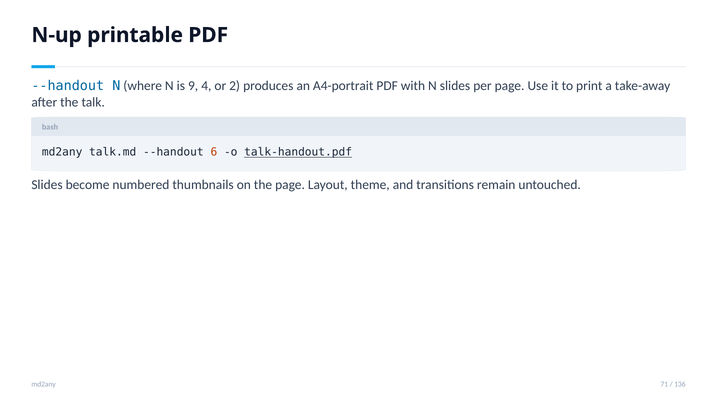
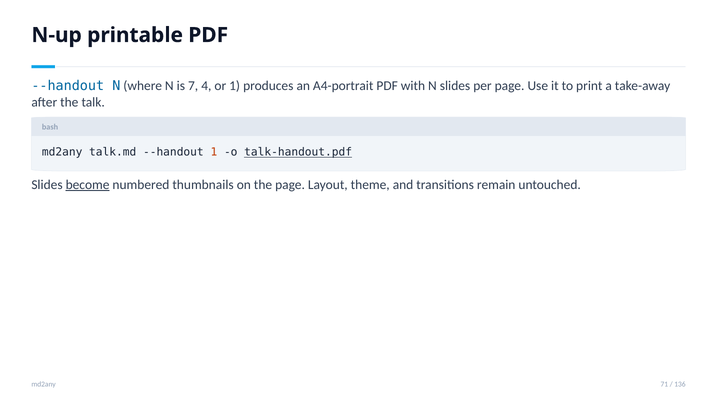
9: 9 -> 7
or 2: 2 -> 1
--handout 6: 6 -> 1
become underline: none -> present
